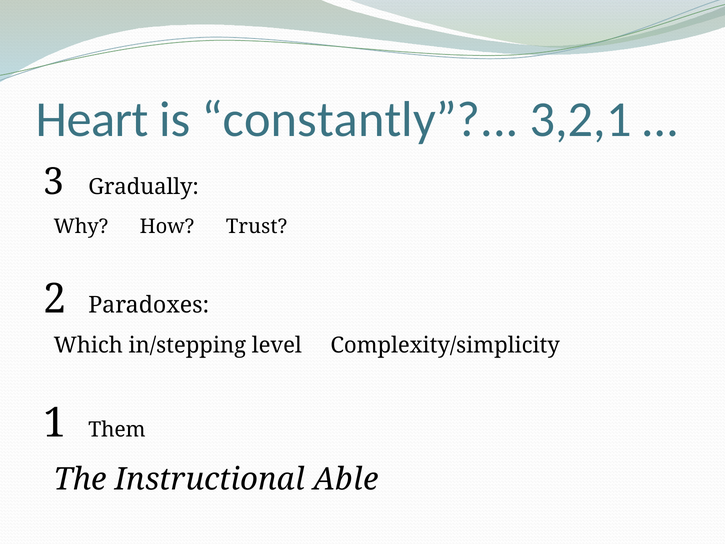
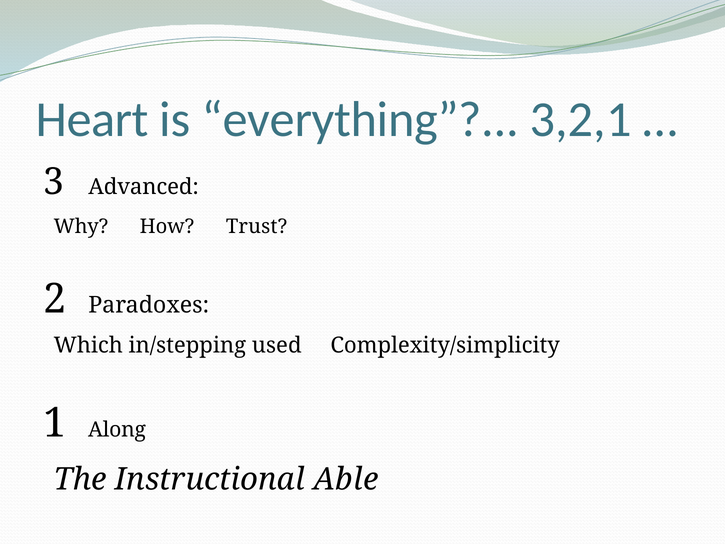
constantly: constantly -> everything
Gradually: Gradually -> Advanced
level: level -> used
Them: Them -> Along
